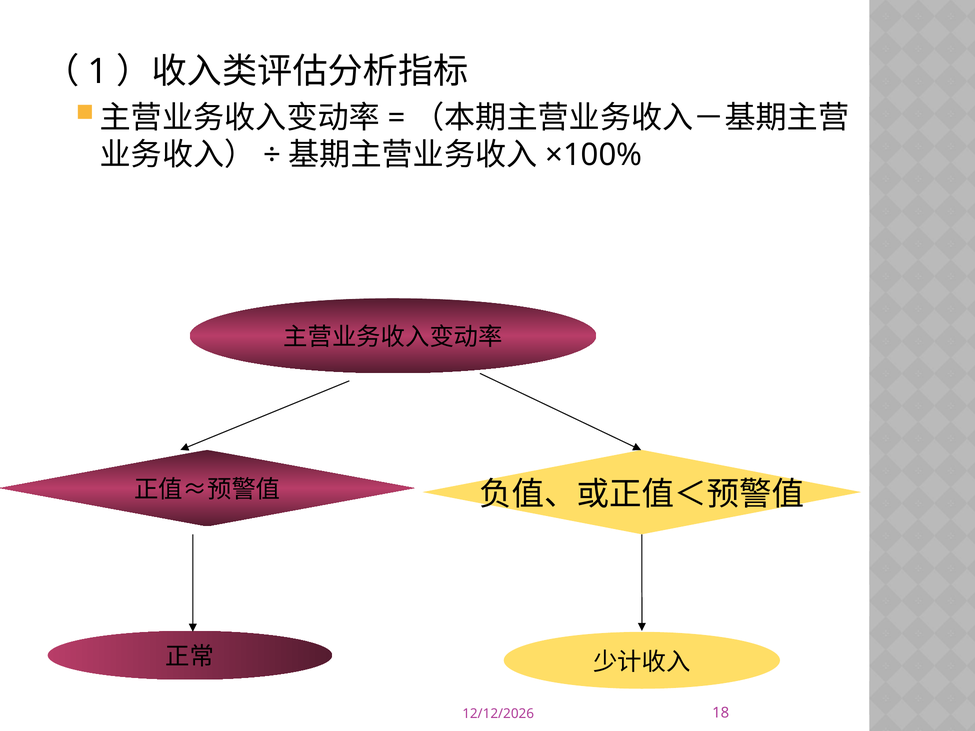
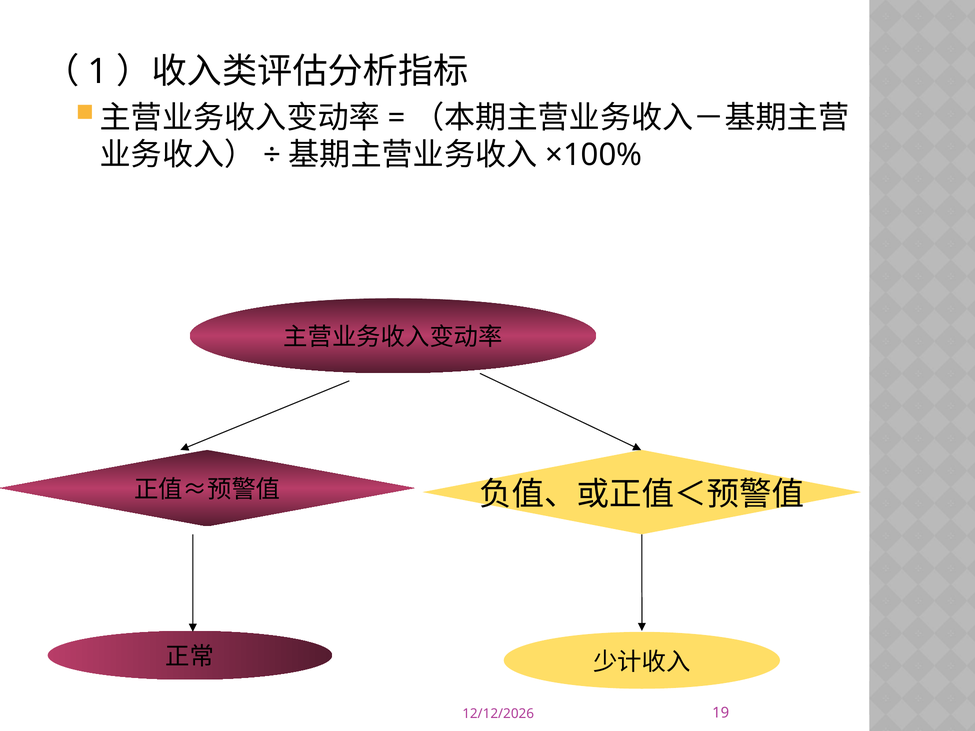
18: 18 -> 19
